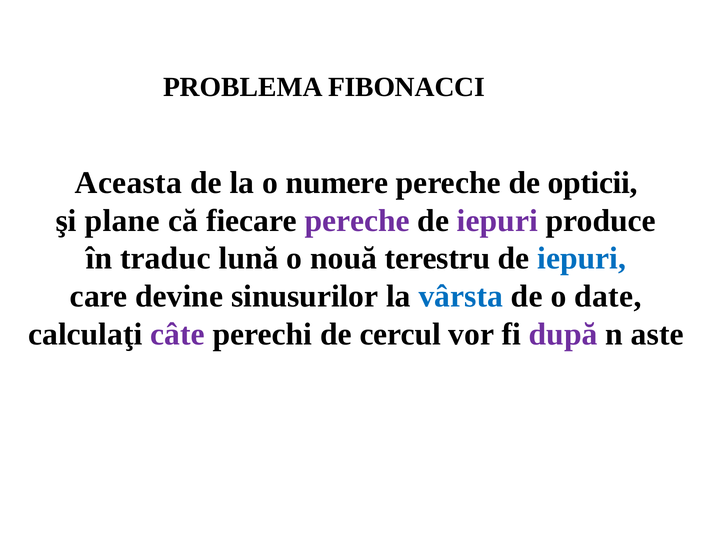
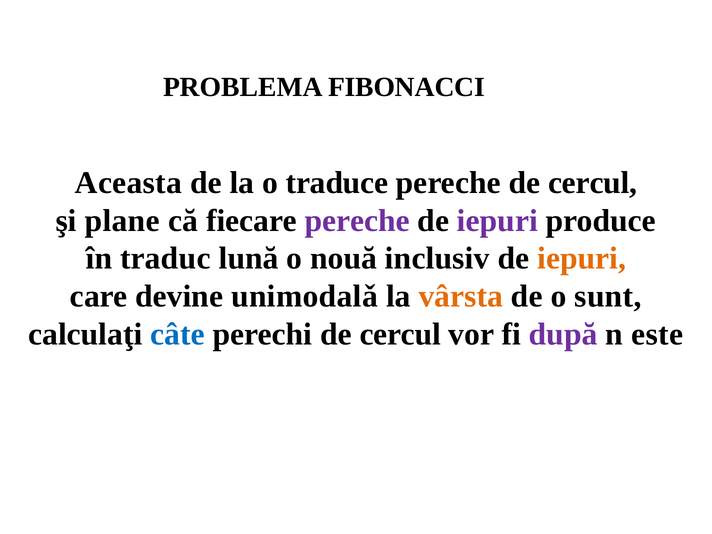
numere: numere -> traduce
pereche de opticii: opticii -> cercul
terestru: terestru -> inclusiv
iepuri at (582, 259) colour: blue -> orange
sinusurilor: sinusurilor -> unimodalǎ
vârsta colour: blue -> orange
date: date -> sunt
câte colour: purple -> blue
aste: aste -> este
